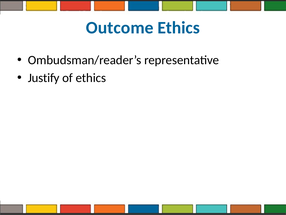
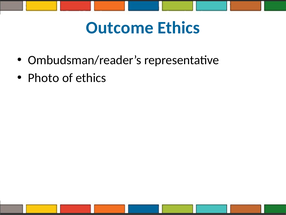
Justify: Justify -> Photo
